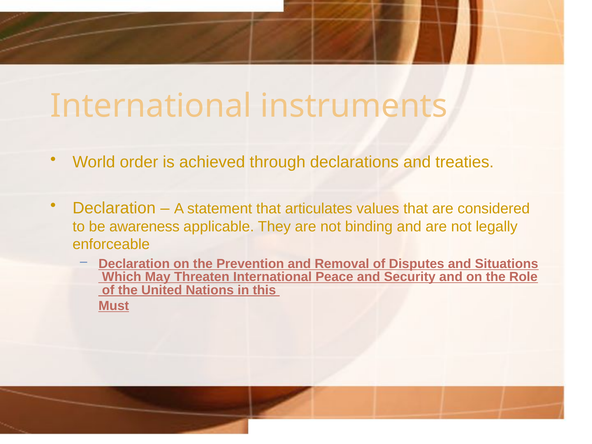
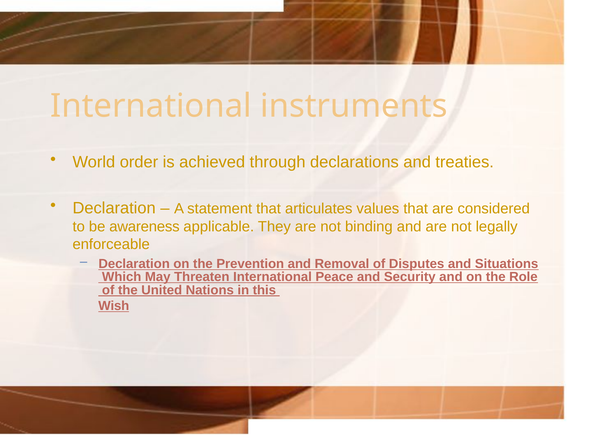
Must: Must -> Wish
